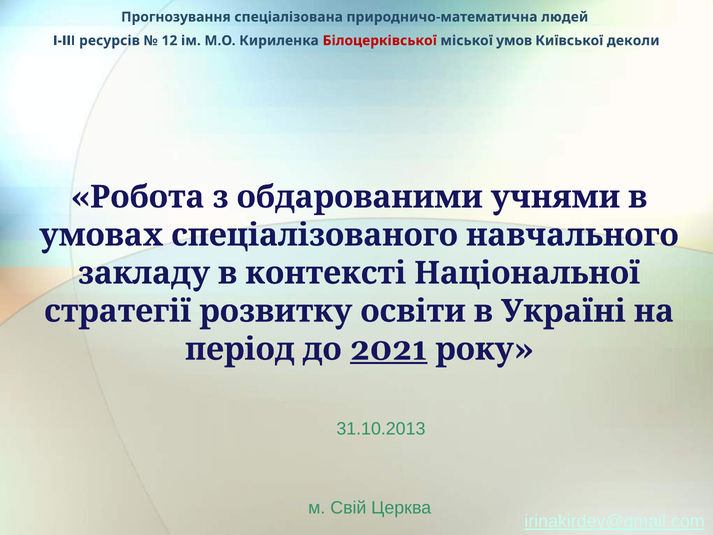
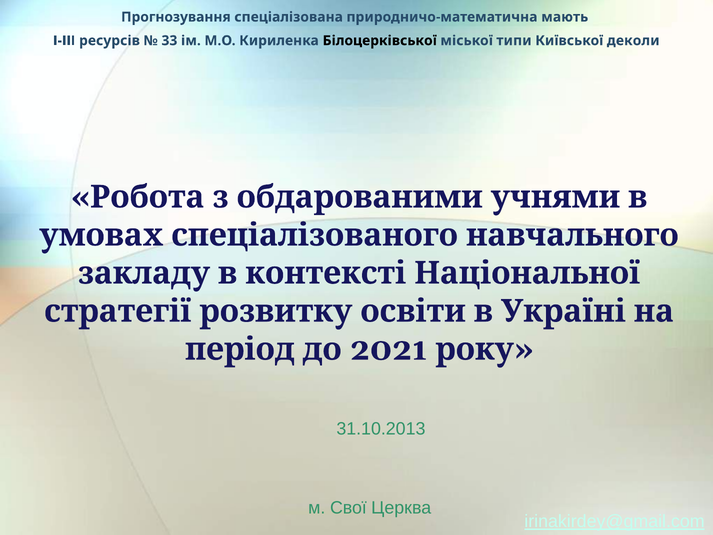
людей: людей -> мають
12: 12 -> 33
Білоцерківської colour: red -> black
умов: умов -> типи
2021 underline: present -> none
Свій: Свій -> Свої
